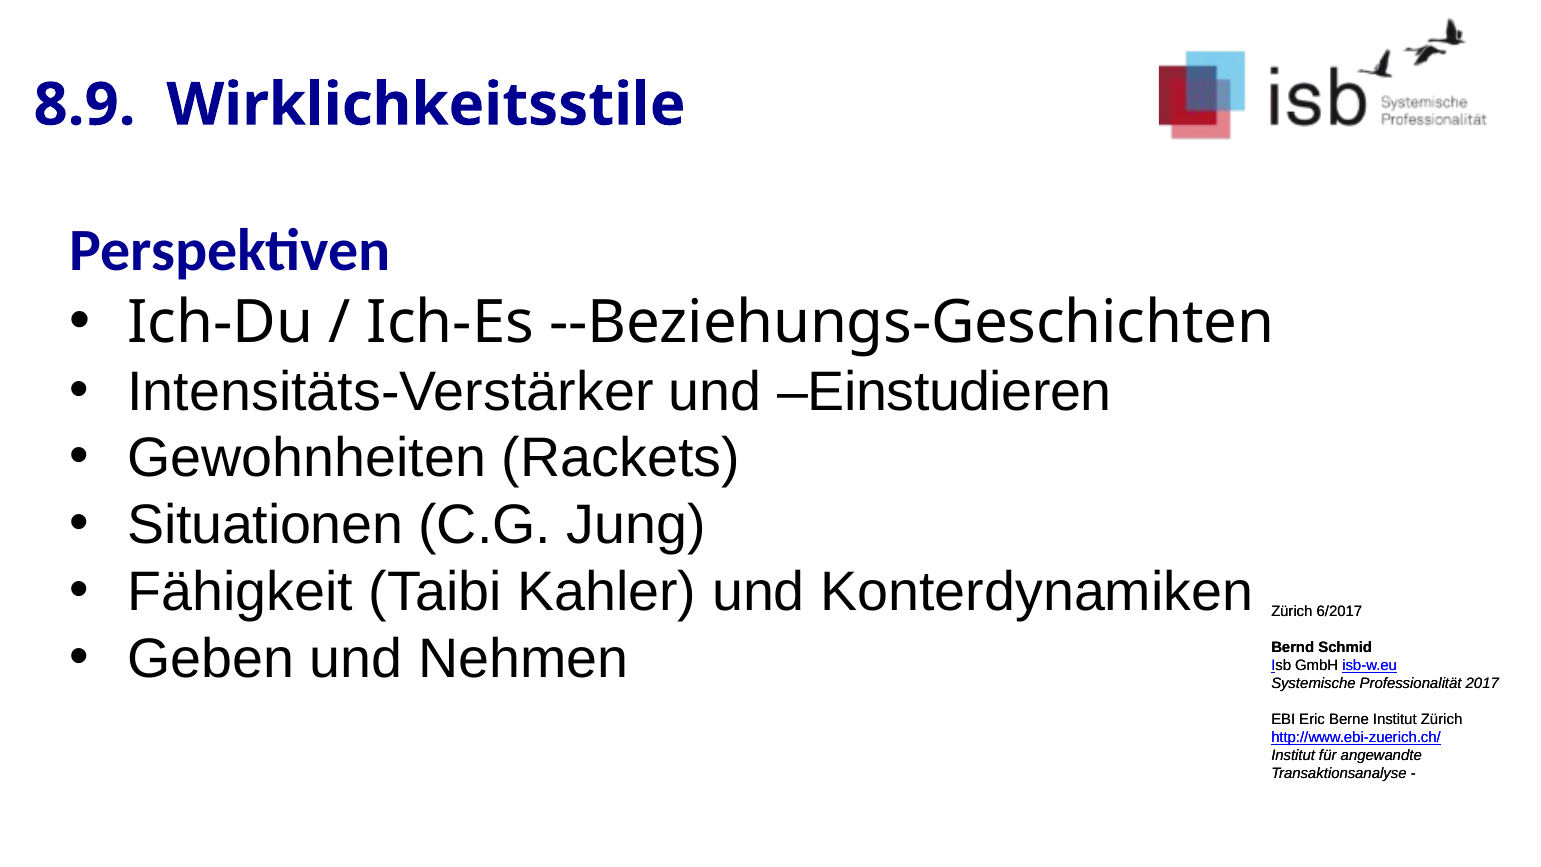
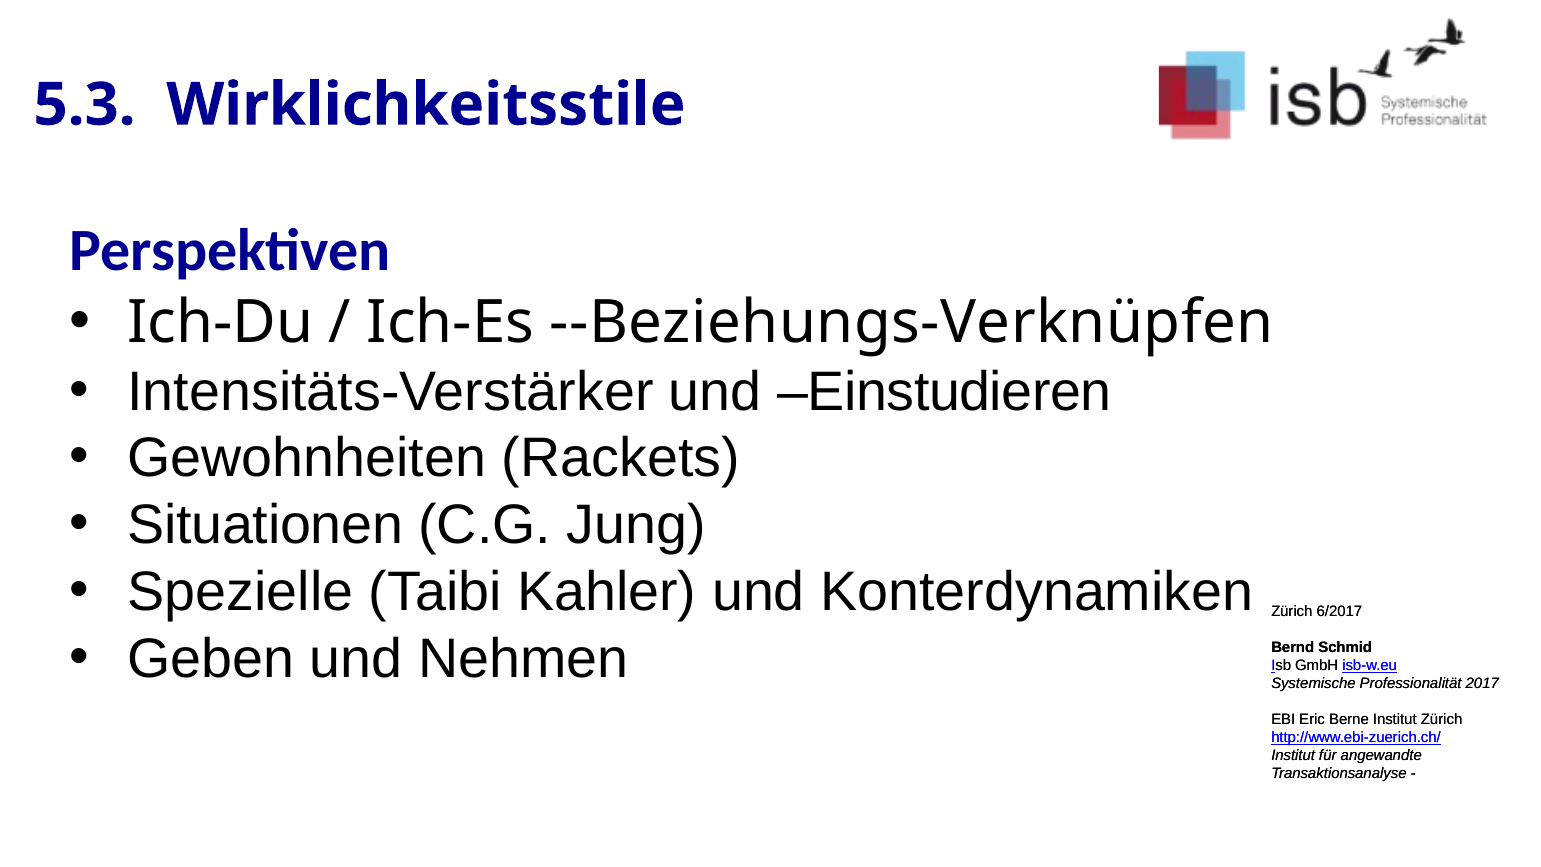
8.9: 8.9 -> 5.3
--Beziehungs-Geschichten: --Beziehungs-Geschichten -> --Beziehungs-Verknüpfen
Fähigkeit: Fähigkeit -> Spezielle
